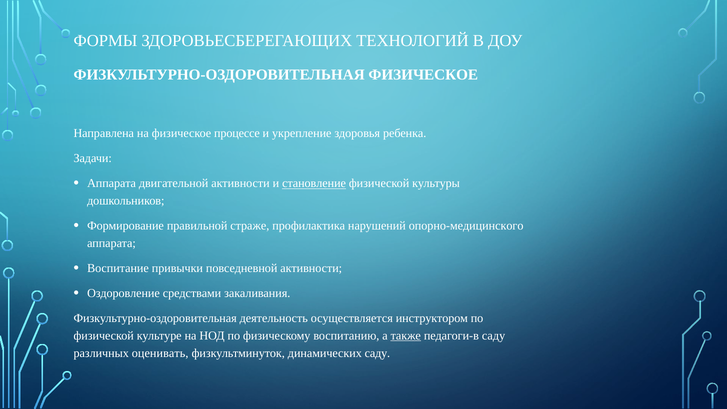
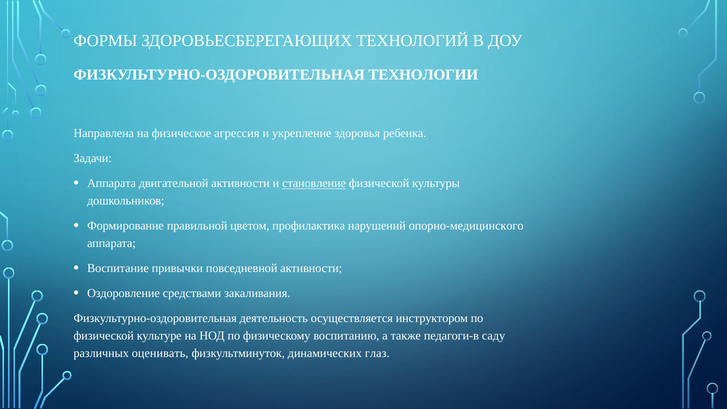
ФИЗКУЛЬТУРНО-ОЗДОРОВИТЕЛЬНАЯ ФИЗИЧЕСКОЕ: ФИЗИЧЕСКОЕ -> ТЕХНОЛОГИИ
процессе: процессе -> агрессия
страже: страже -> цветом
также underline: present -> none
динамических саду: саду -> глаз
